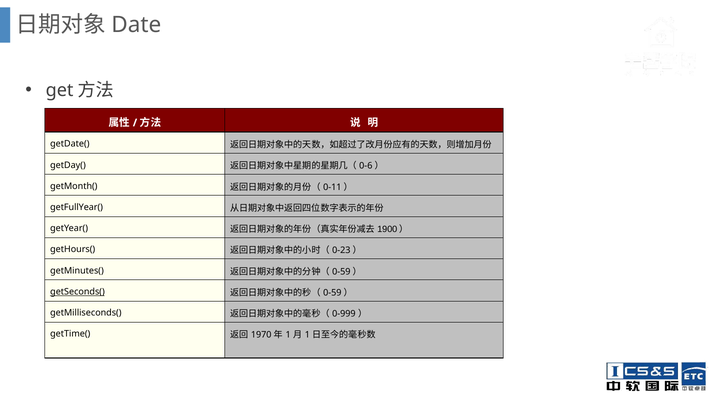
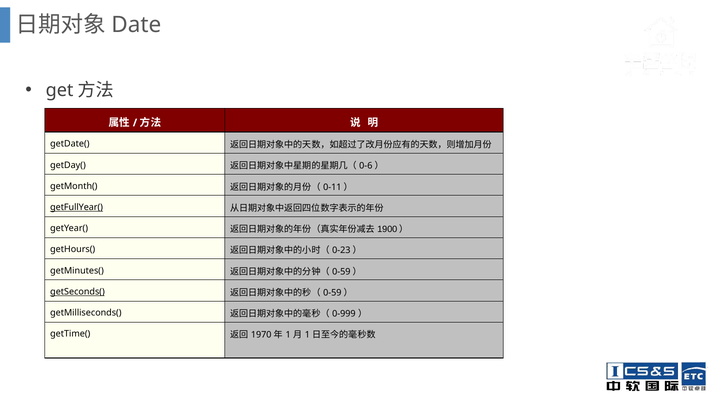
getFullYear( underline: none -> present
